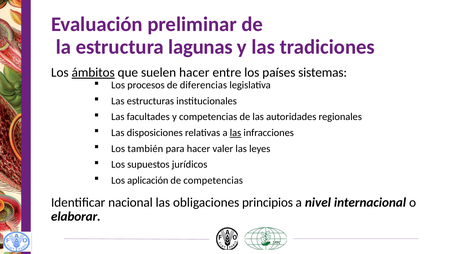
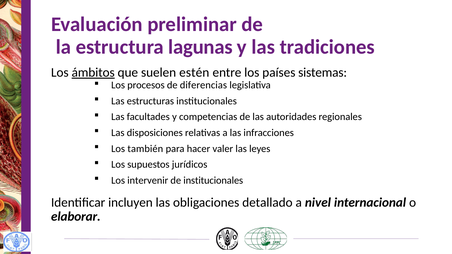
suelen hacer: hacer -> estén
las at (235, 133) underline: present -> none
aplicación: aplicación -> intervenir
de competencias: competencias -> institucionales
nacional: nacional -> incluyen
principios: principios -> detallado
